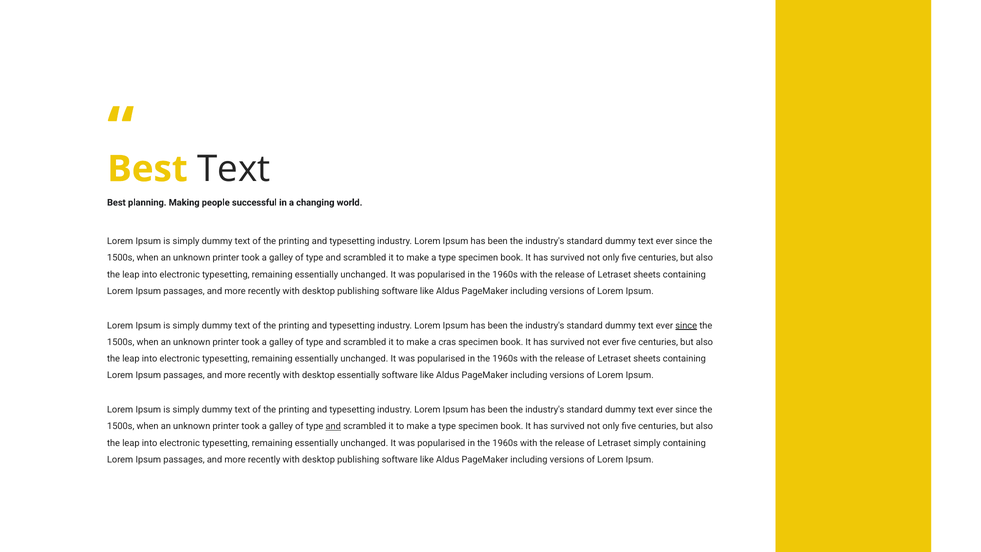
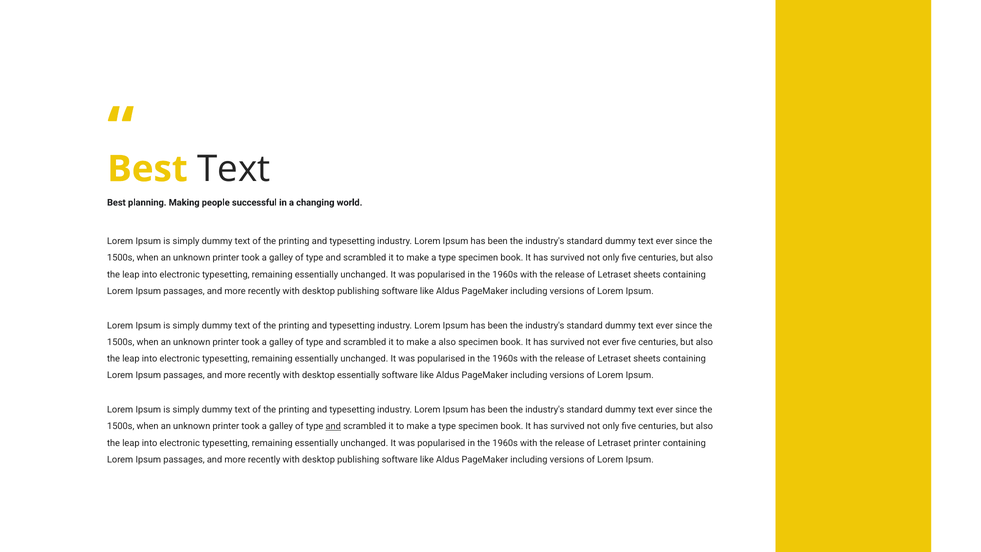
since at (686, 325) underline: present -> none
a cras: cras -> also
Letraset simply: simply -> printer
